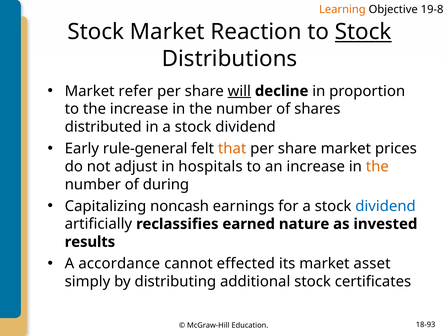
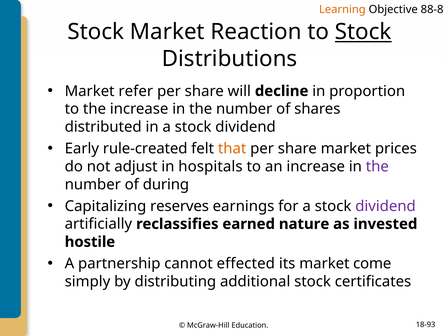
19-8: 19-8 -> 88-8
will underline: present -> none
rule-general: rule-general -> rule-created
the at (377, 166) colour: orange -> purple
noncash: noncash -> reserves
dividend at (386, 206) colour: blue -> purple
results: results -> hostile
accordance: accordance -> partnership
asset: asset -> come
